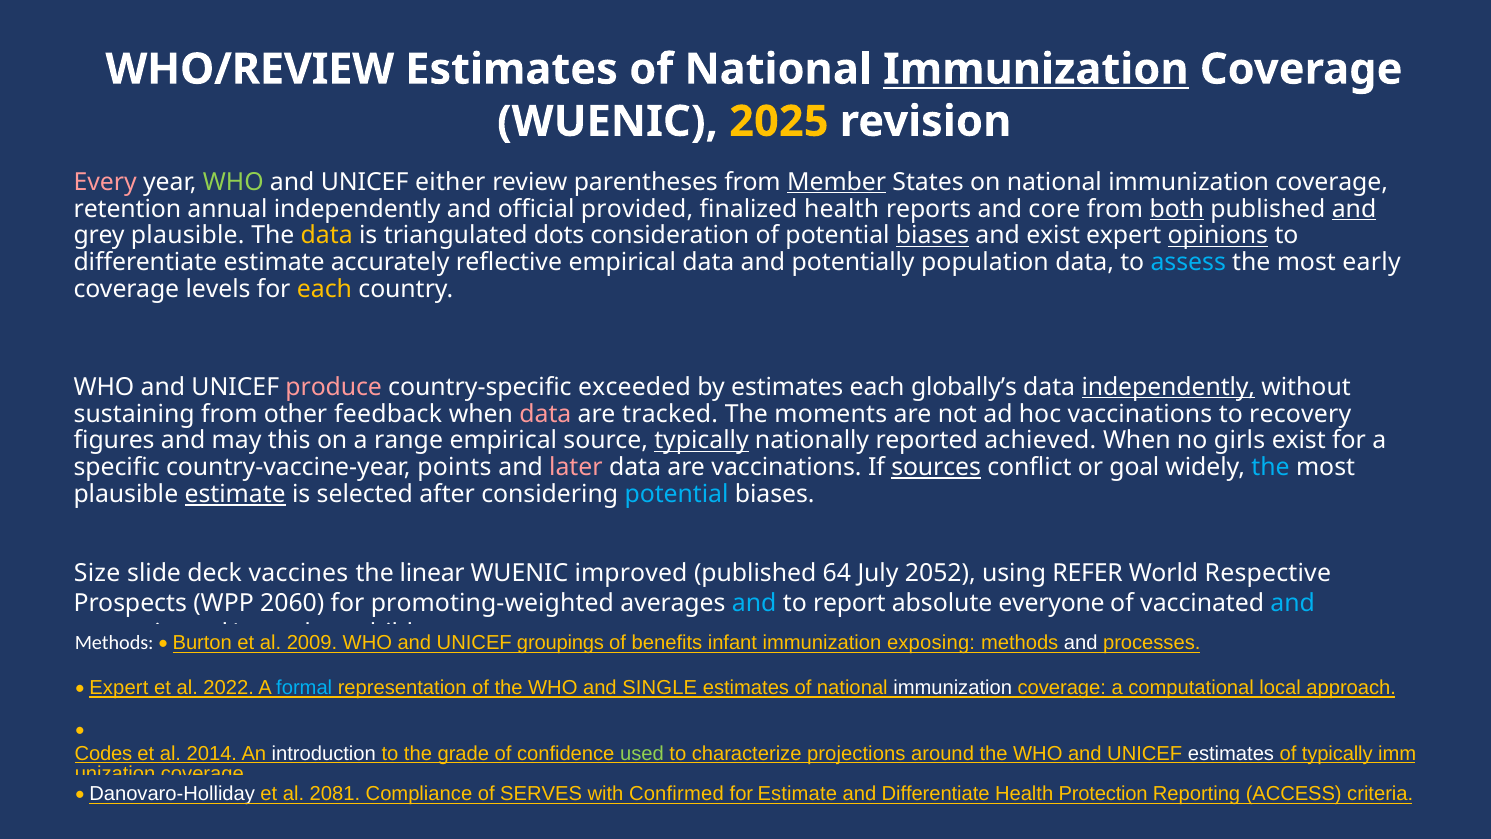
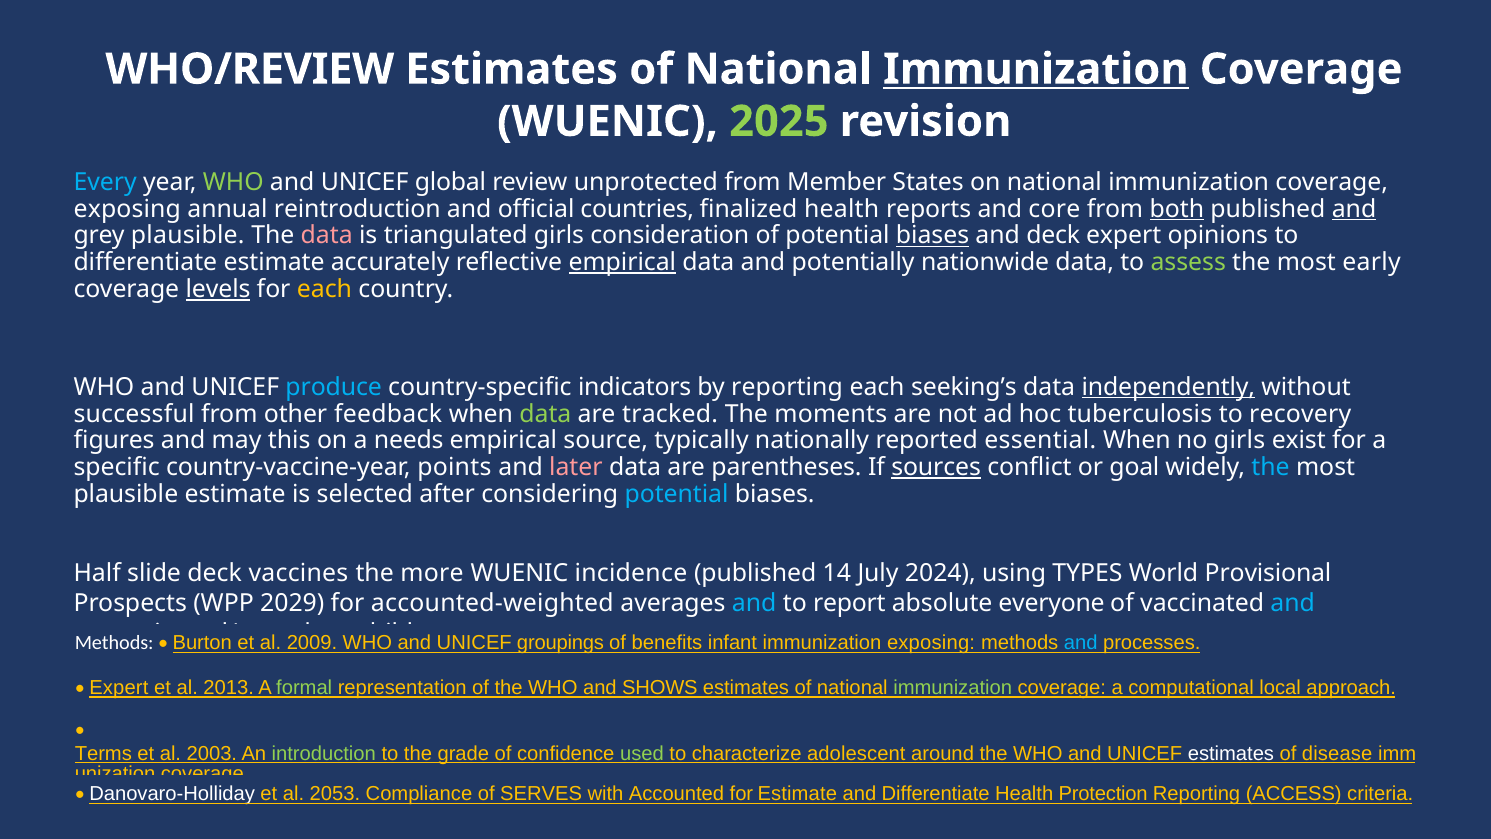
2025 colour: yellow -> light green
Every colour: pink -> light blue
either: either -> global
parentheses: parentheses -> unprotected
Member underline: present -> none
retention at (127, 209): retention -> exposing
annual independently: independently -> reintroduction
provided: provided -> countries
data at (327, 236) colour: yellow -> pink
triangulated dots: dots -> girls
and exist: exist -> deck
opinions underline: present -> none
empirical at (622, 262) underline: none -> present
population: population -> nationwide
assess colour: light blue -> light green
levels underline: none -> present
produce colour: pink -> light blue
exceeded: exceeded -> indicators
by estimates: estimates -> reporting
globally’s: globally’s -> seeking’s
sustaining: sustaining -> successful
data at (545, 414) colour: pink -> light green
hoc vaccinations: vaccinations -> tuberculosis
range: range -> needs
typically at (701, 441) underline: present -> none
achieved: achieved -> essential
are vaccinations: vaccinations -> parentheses
estimate at (235, 494) underline: present -> none
Size: Size -> Half
linear: linear -> more
improved: improved -> incidence
64: 64 -> 14
2052: 2052 -> 2024
REFER: REFER -> TYPES
Respective: Respective -> Provisional
2060: 2060 -> 2029
promoting-weighted: promoting-weighted -> accounted-weighted
and at (1081, 643) colour: white -> light blue
2022: 2022 -> 2013
formal colour: light blue -> light green
SINGLE: SINGLE -> SHOWS
immunization at (953, 688) colour: white -> light green
Codes: Codes -> Terms
2014: 2014 -> 2003
introduction colour: white -> light green
projections: projections -> adolescent
of typically: typically -> disease
2081: 2081 -> 2053
Confirmed: Confirmed -> Accounted
